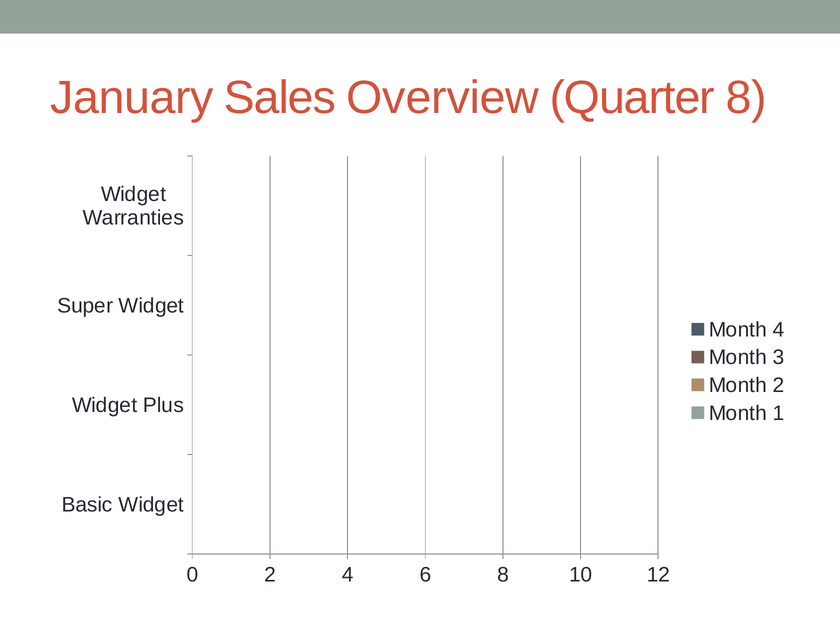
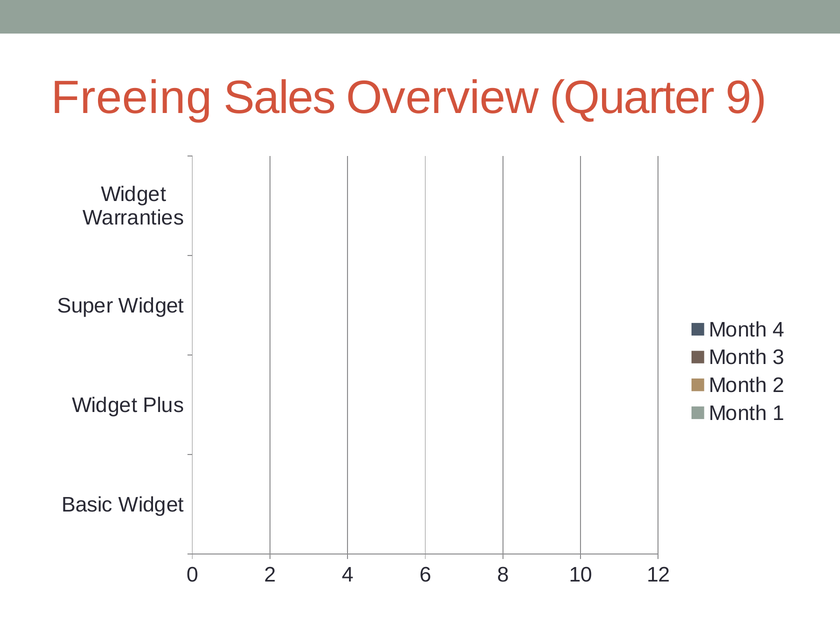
January: January -> Freeing
Quarter 8: 8 -> 9
